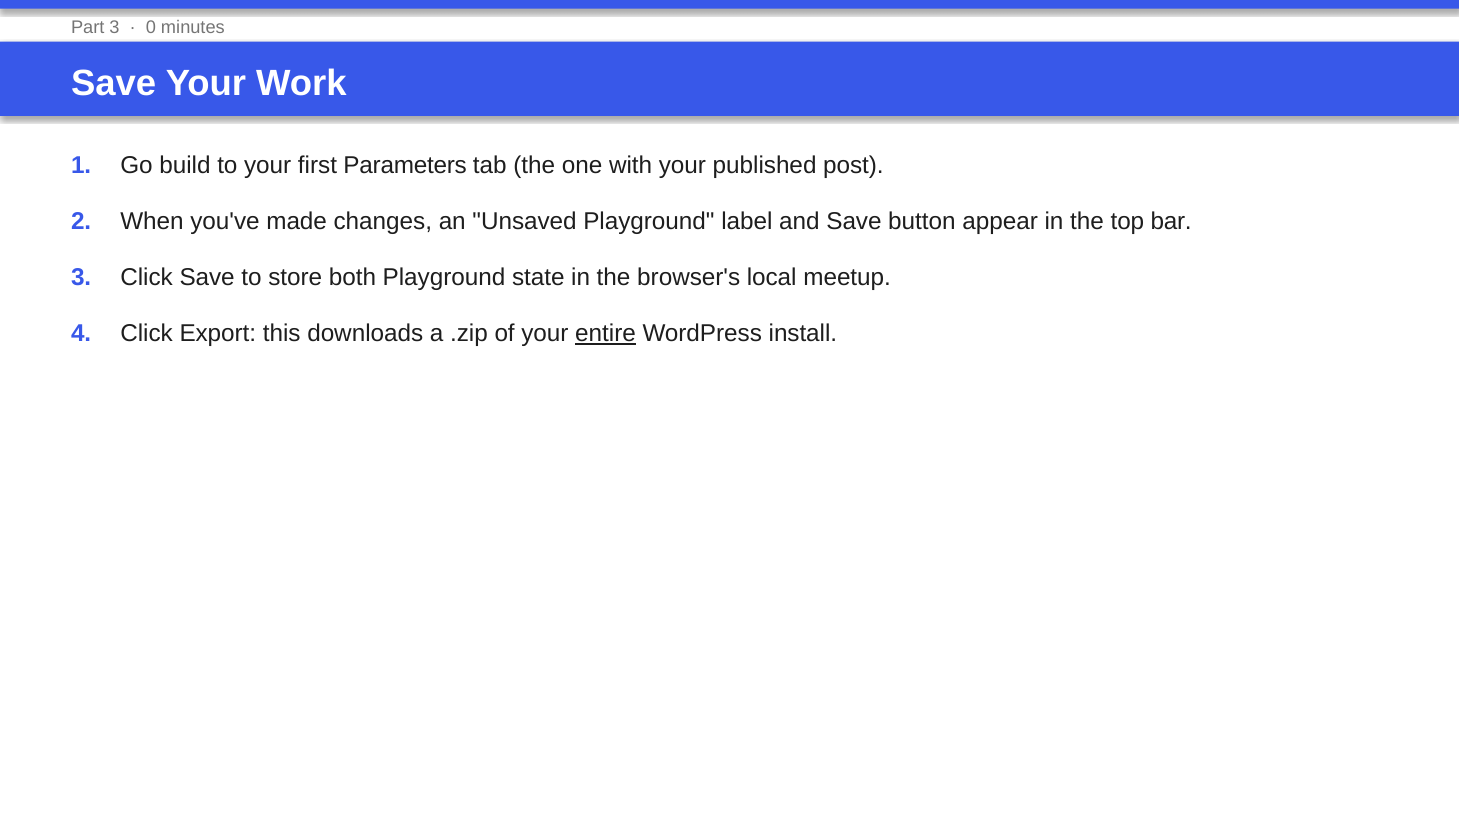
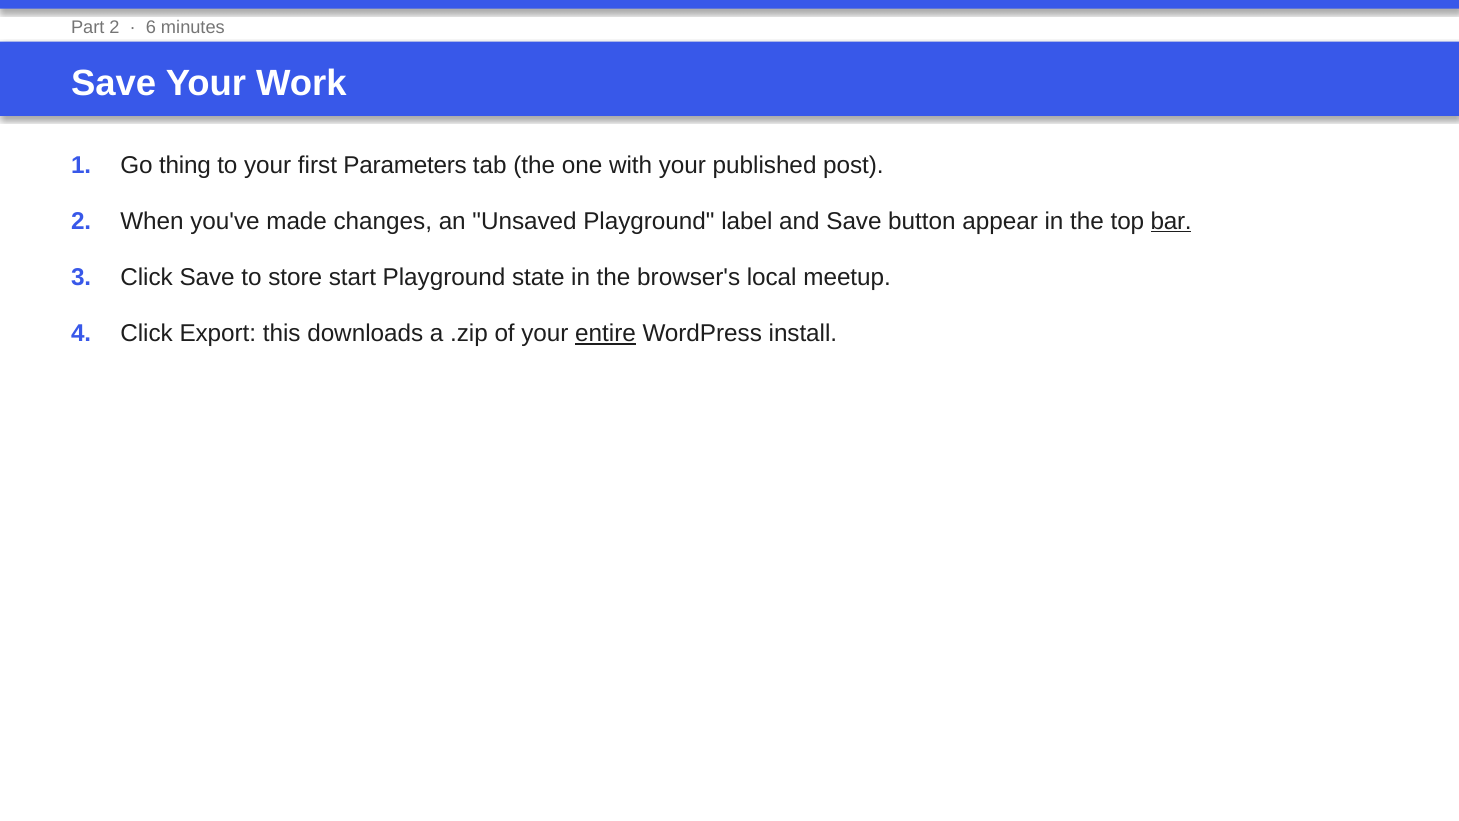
Part 3: 3 -> 2
0: 0 -> 6
build: build -> thing
bar underline: none -> present
both: both -> start
